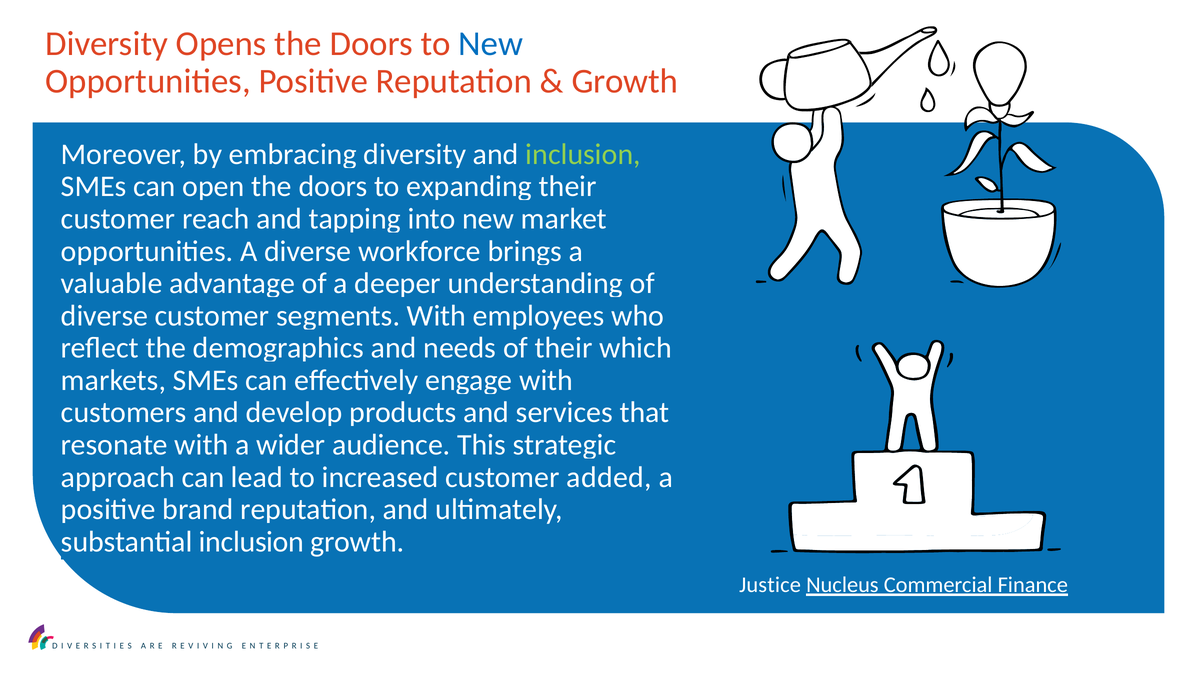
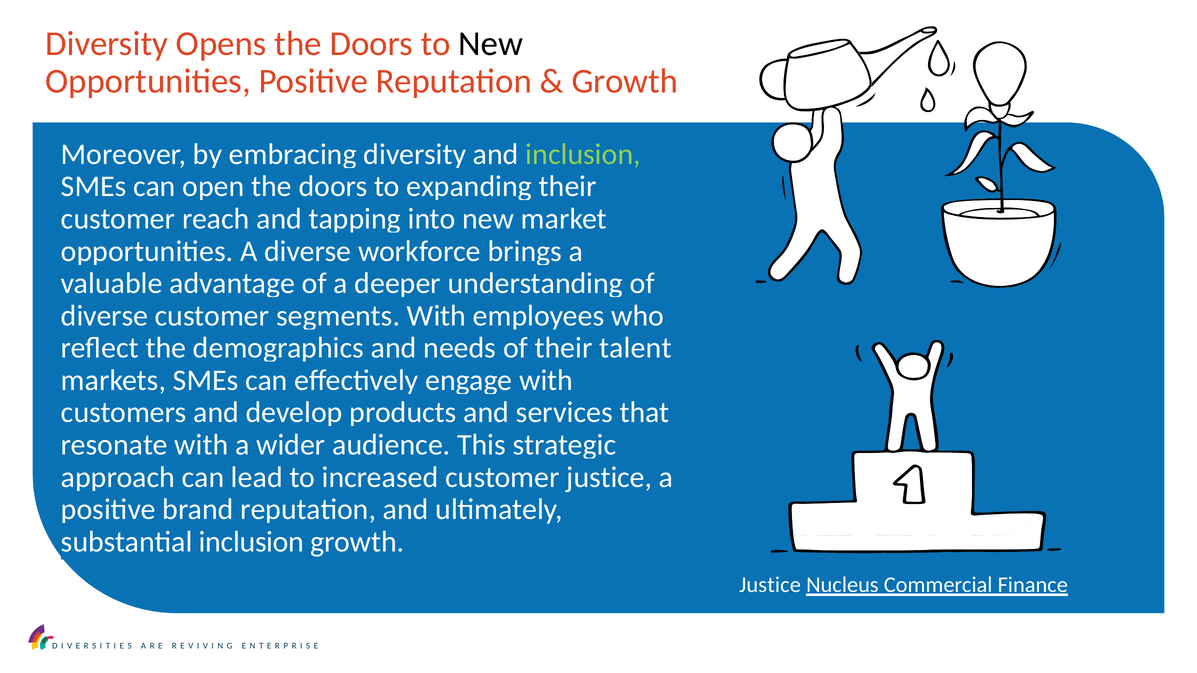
New at (491, 44) colour: blue -> black
which: which -> talent
added at (609, 477): added -> justice
